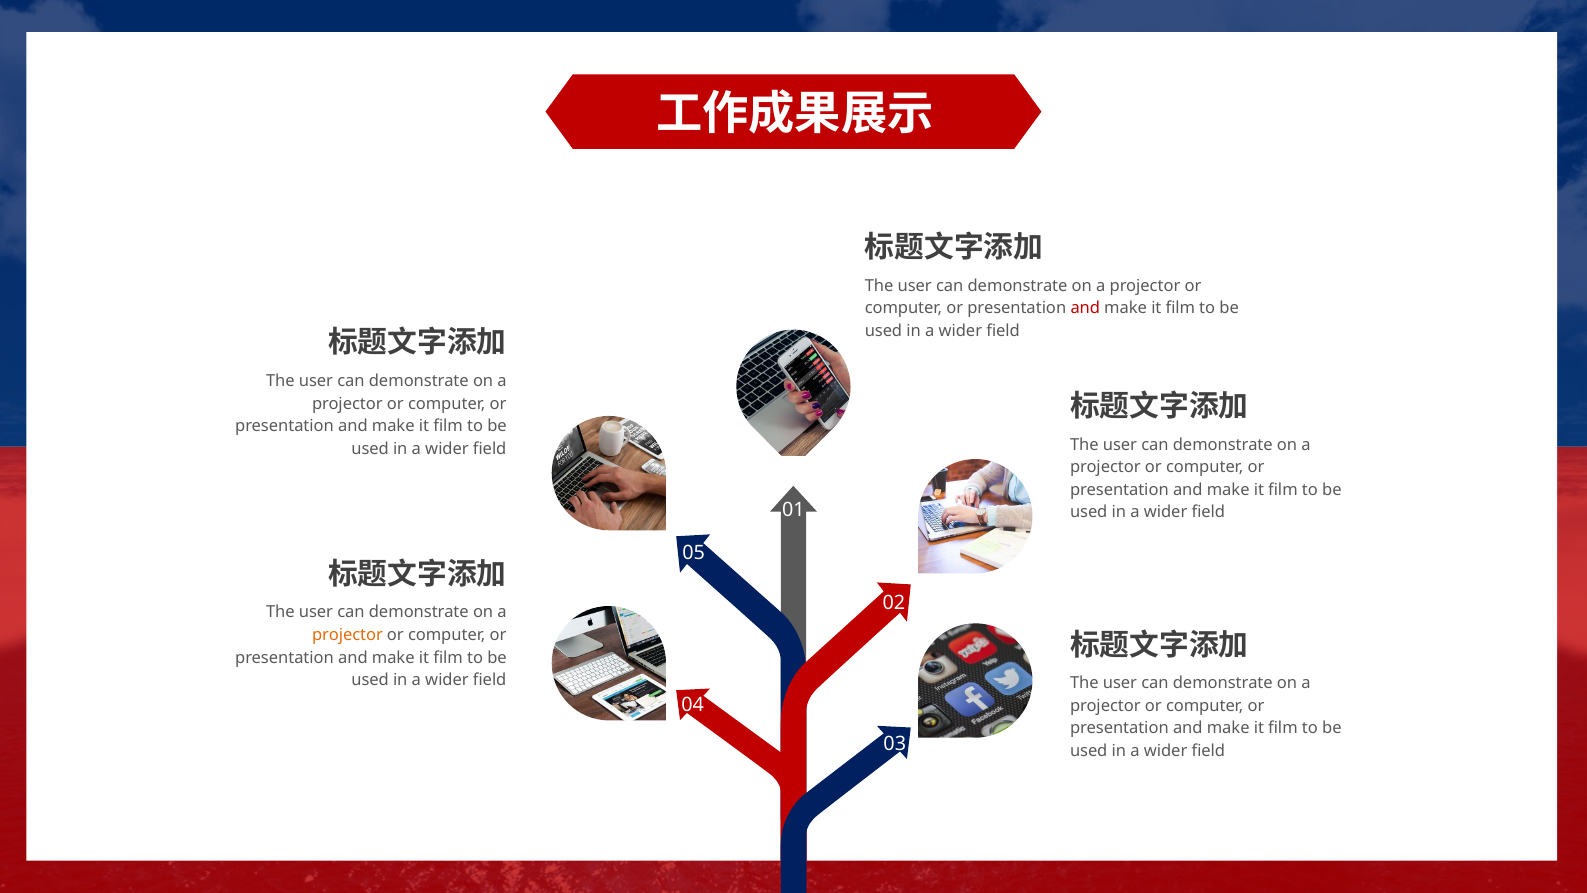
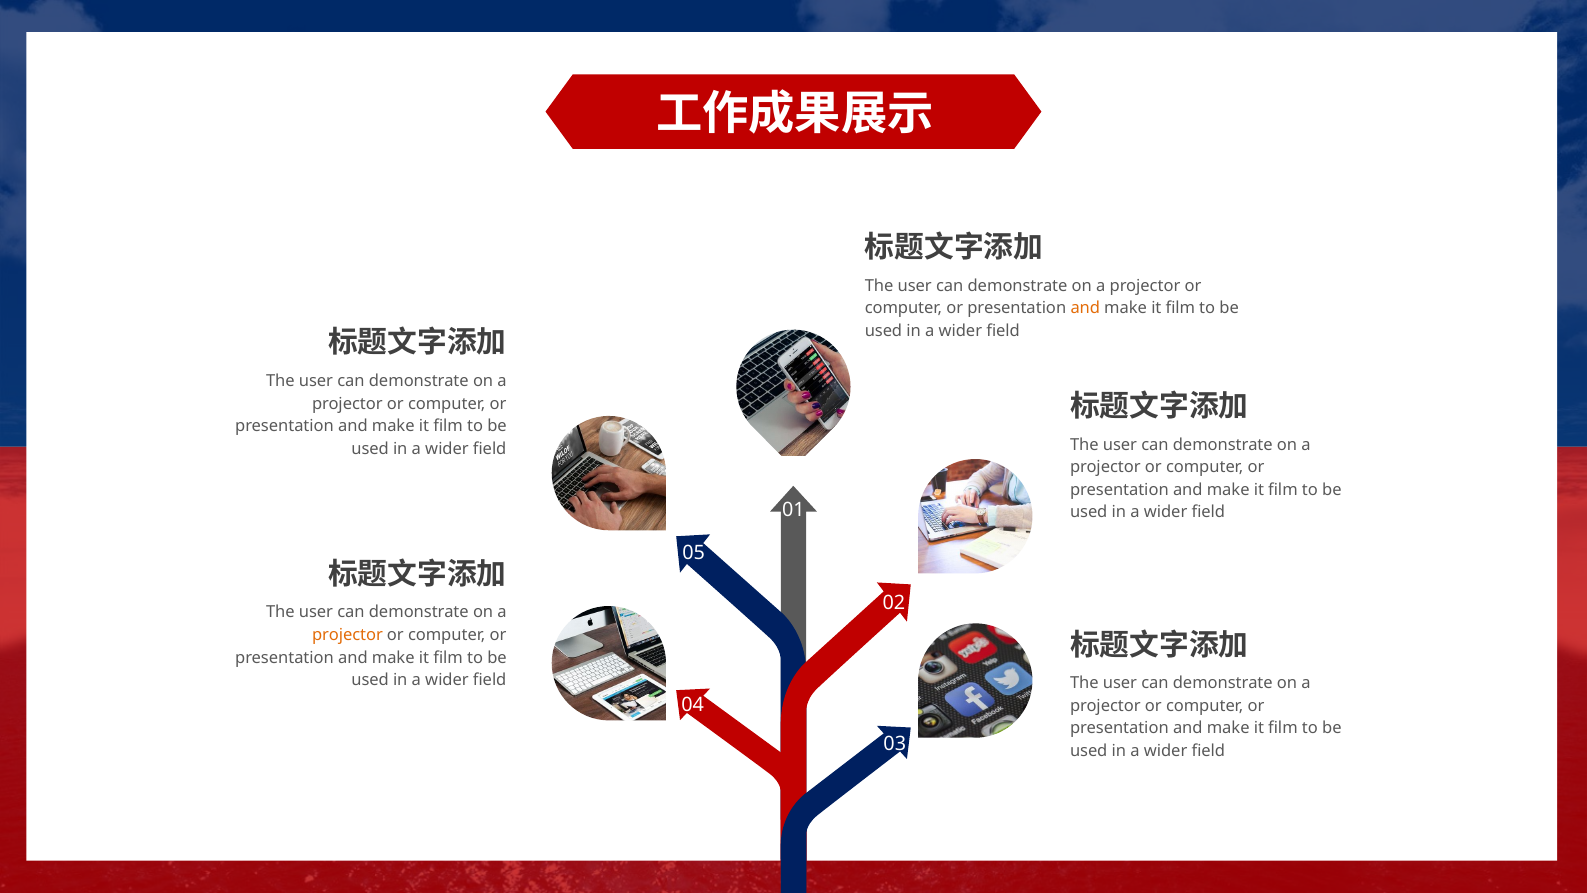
and at (1085, 308) colour: red -> orange
